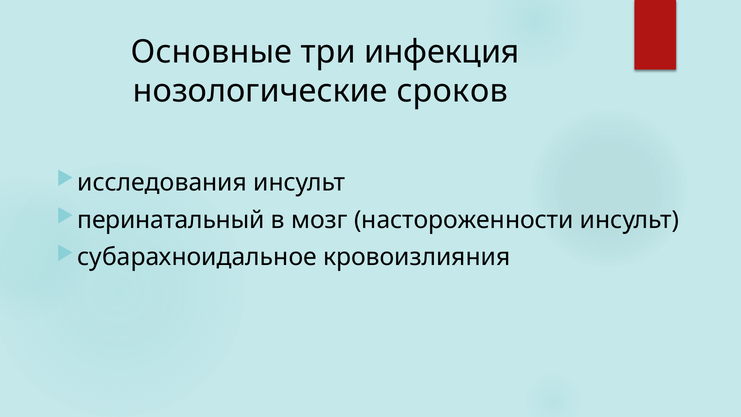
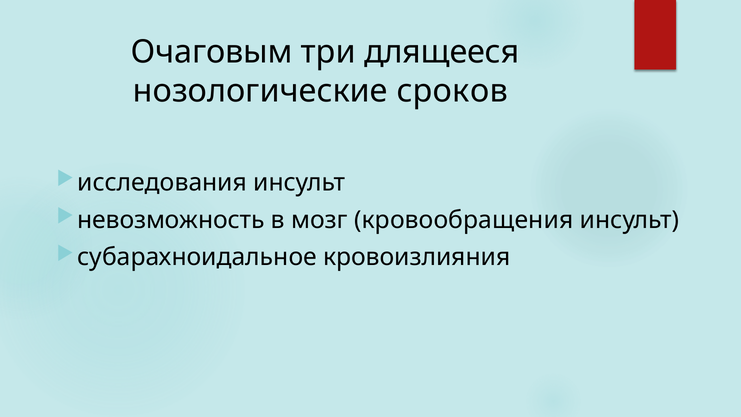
Основные: Основные -> Очаговым
инфекция: инфекция -> длящееся
перинатальный: перинатальный -> невозможность
настороженности: настороженности -> кровообращения
